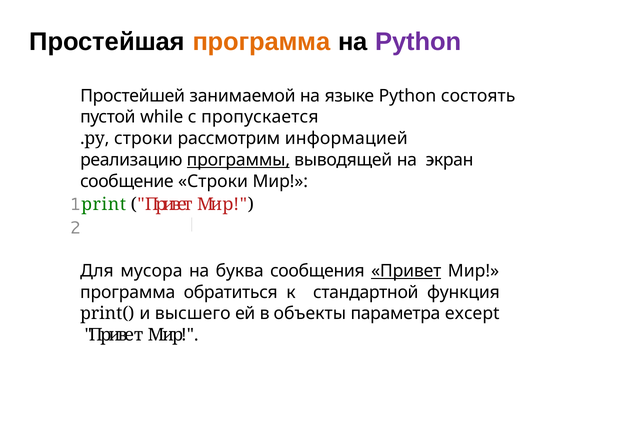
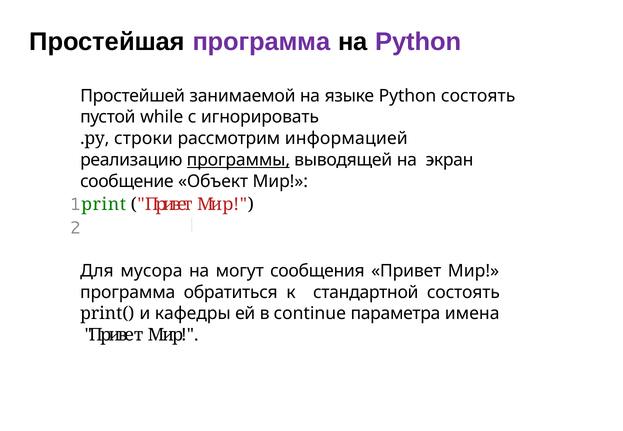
программа at (261, 42) colour: orange -> purple
пропускается: пропускается -> игнорировать
сообщение Строки: Строки -> Объект
буква: буква -> могут
Привет at (406, 271) underline: present -> none
стандартной функция: функция -> состоять
высшего: высшего -> кафедры
объекты: объекты -> continue
except: except -> имена
